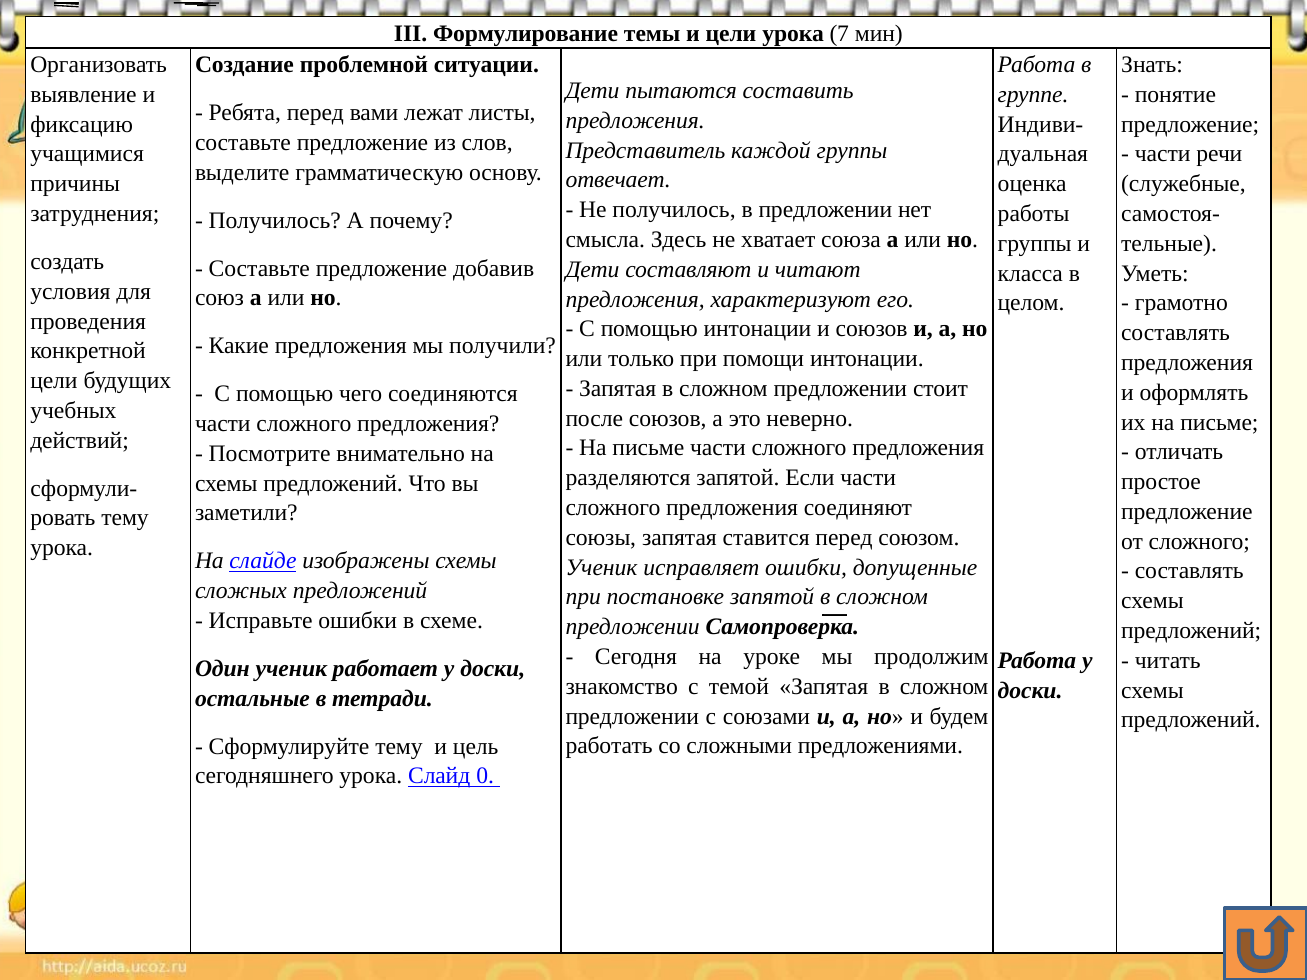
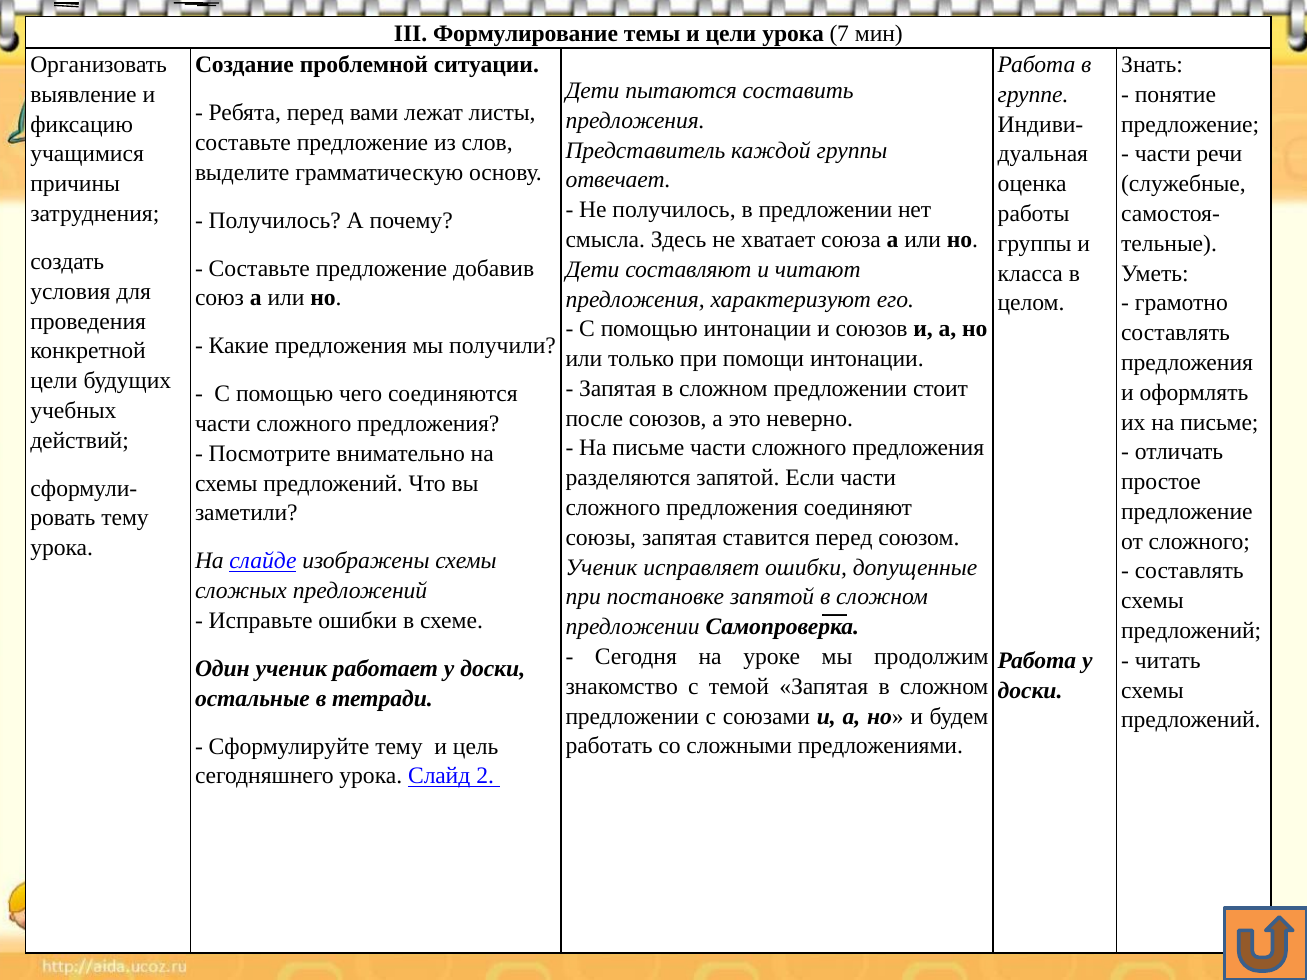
0: 0 -> 2
